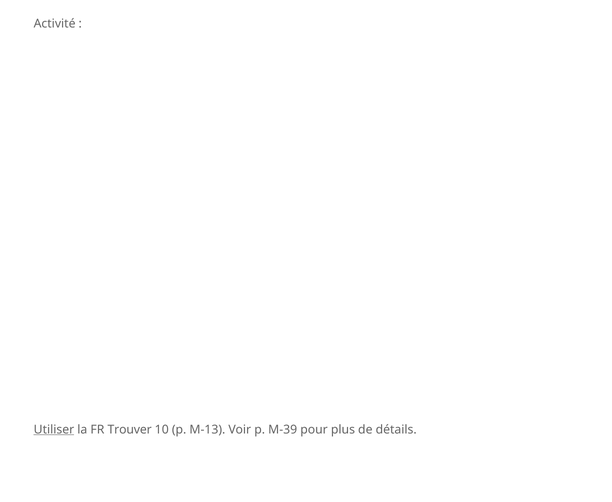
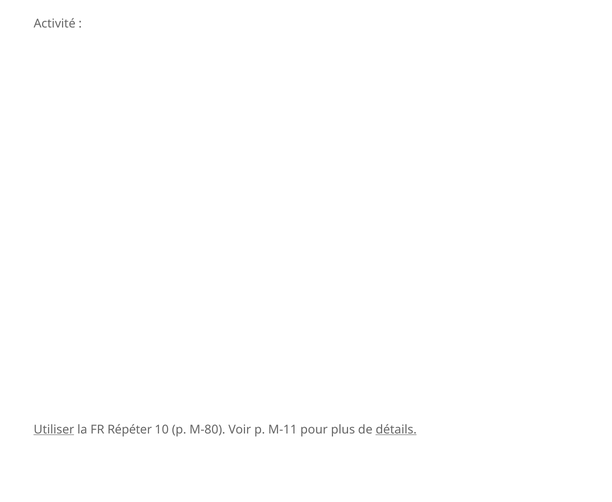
Trouver: Trouver -> Répéter
M-13: M-13 -> M-80
M-39: M-39 -> M-11
détails underline: none -> present
